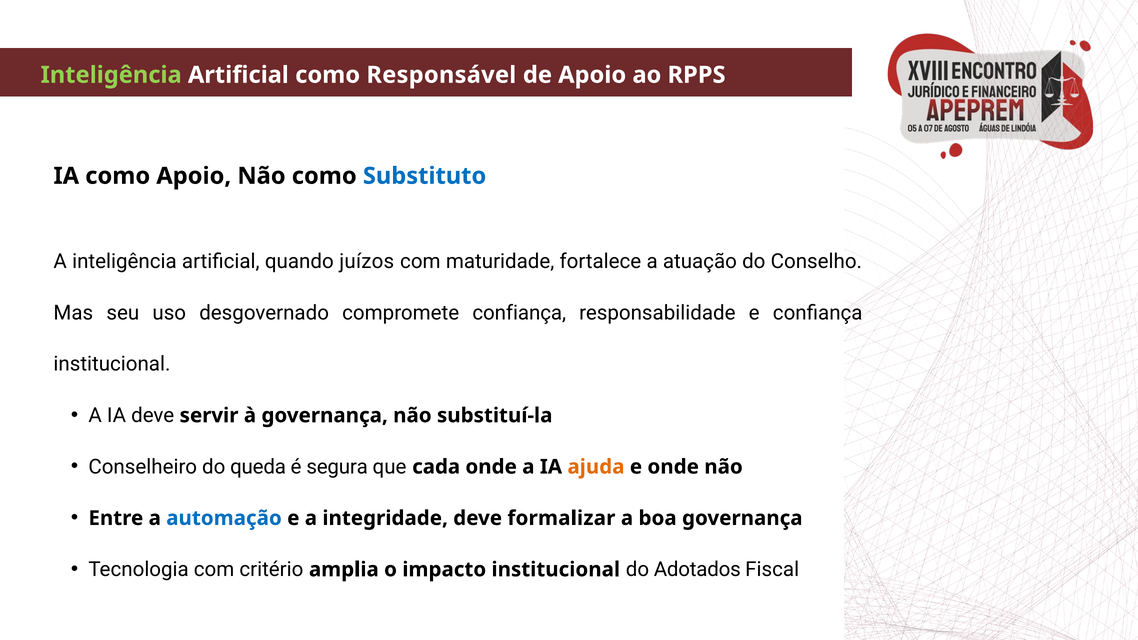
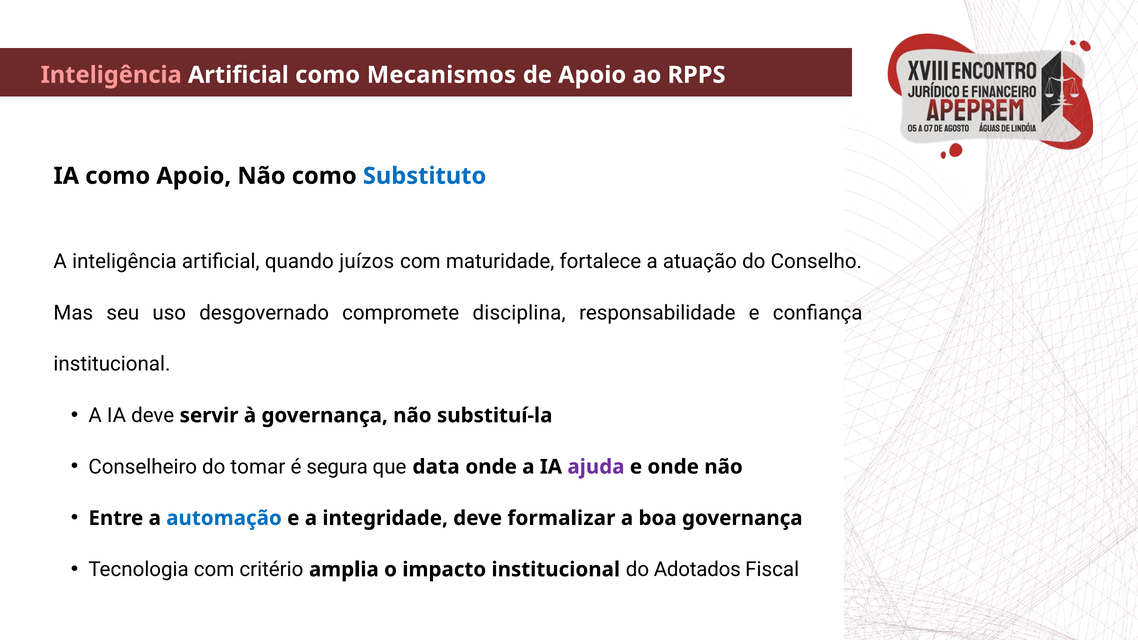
Inteligência at (111, 75) colour: light green -> pink
Responsável: Responsável -> Mecanismos
compromete confiança: confiança -> disciplina
queda: queda -> tomar
cada: cada -> data
ajuda colour: orange -> purple
